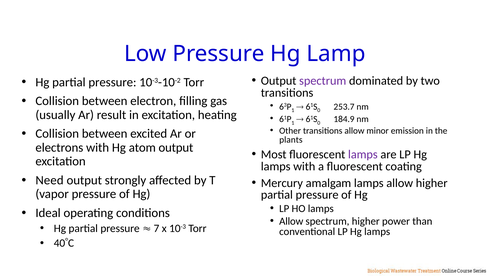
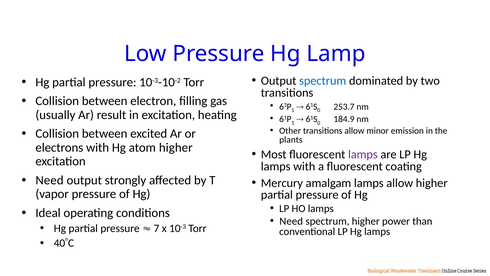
spectrum at (323, 81) colour: purple -> blue
atom output: output -> higher
Allow at (291, 221): Allow -> Need
